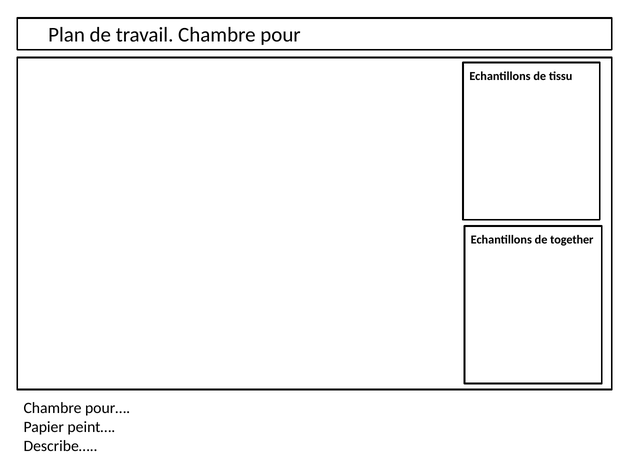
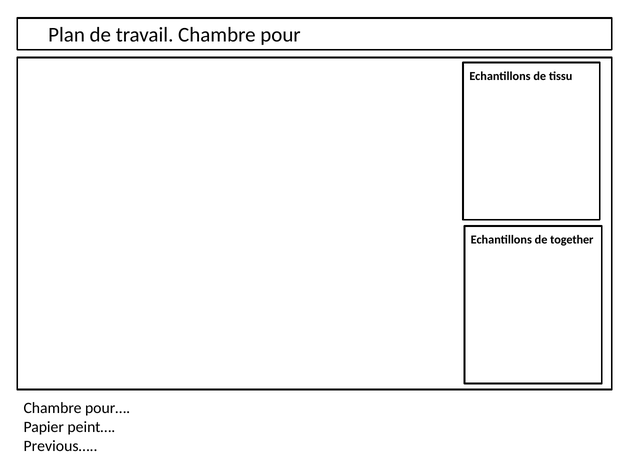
Describe…: Describe… -> Previous…
